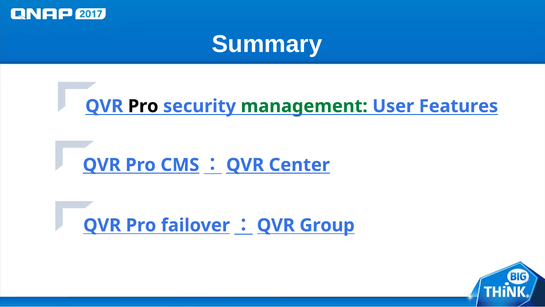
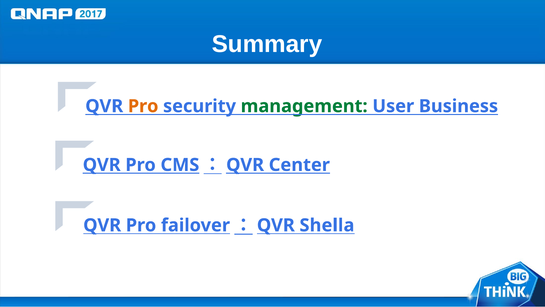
Pro at (143, 106) colour: black -> orange
Features: Features -> Business
Group: Group -> Shella
